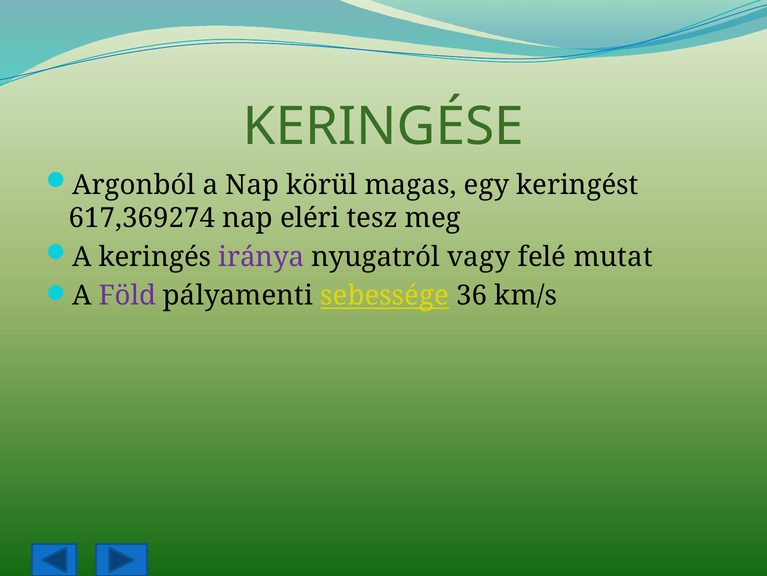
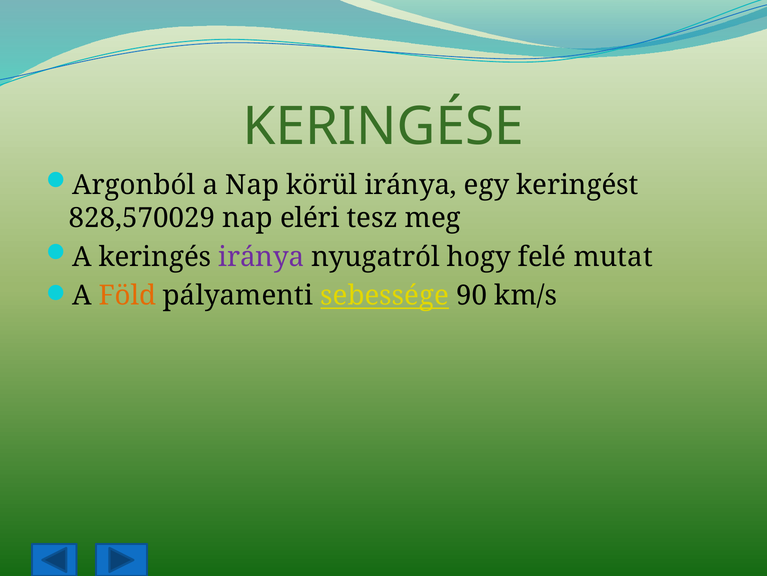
körül magas: magas -> iránya
617,369274: 617,369274 -> 828,570029
vagy: vagy -> hogy
Föld colour: purple -> orange
36: 36 -> 90
